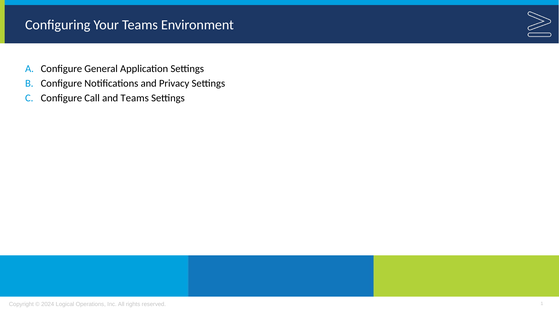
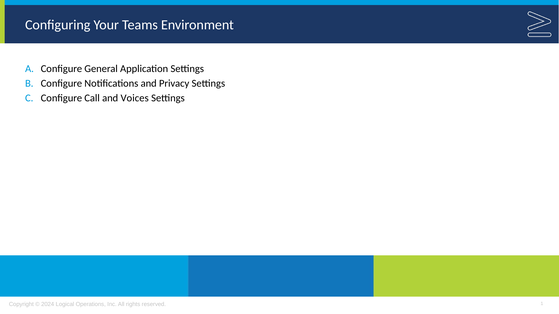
and Teams: Teams -> Voices
